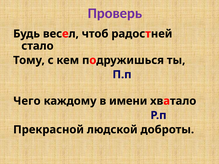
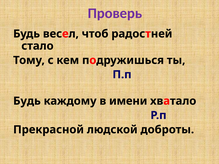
Чего at (27, 101): Чего -> Будь
